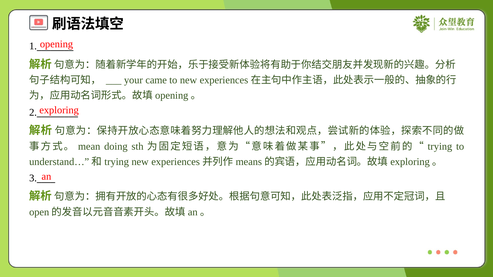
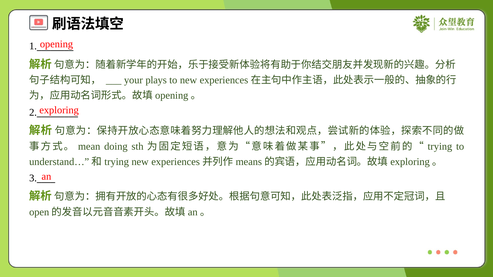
came: came -> plays
